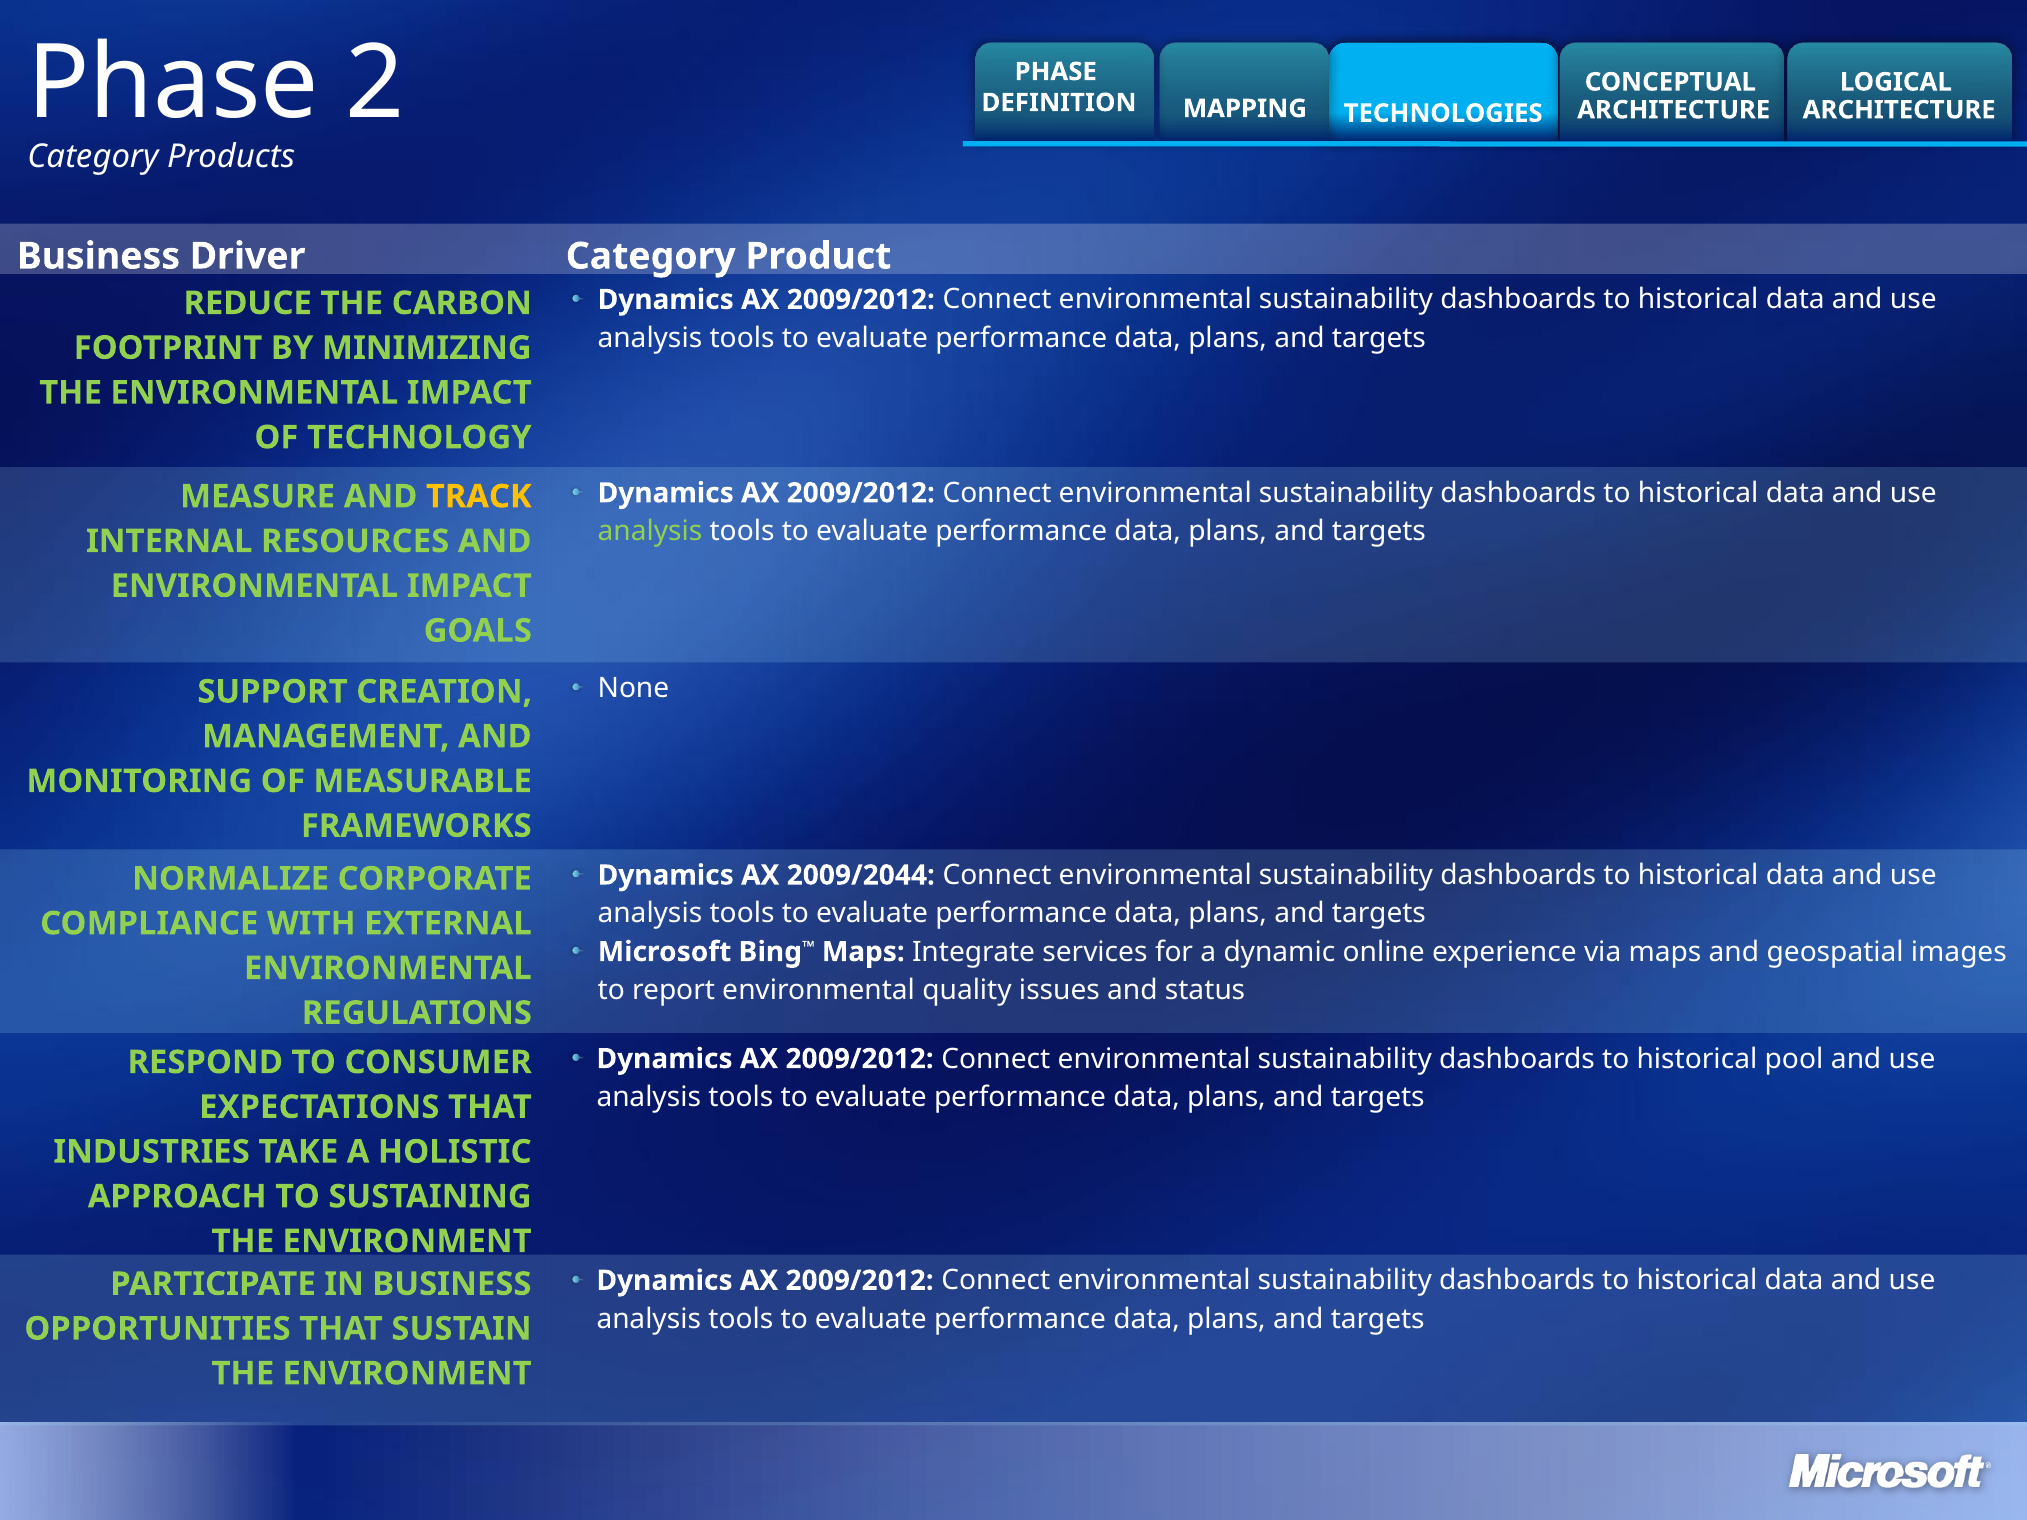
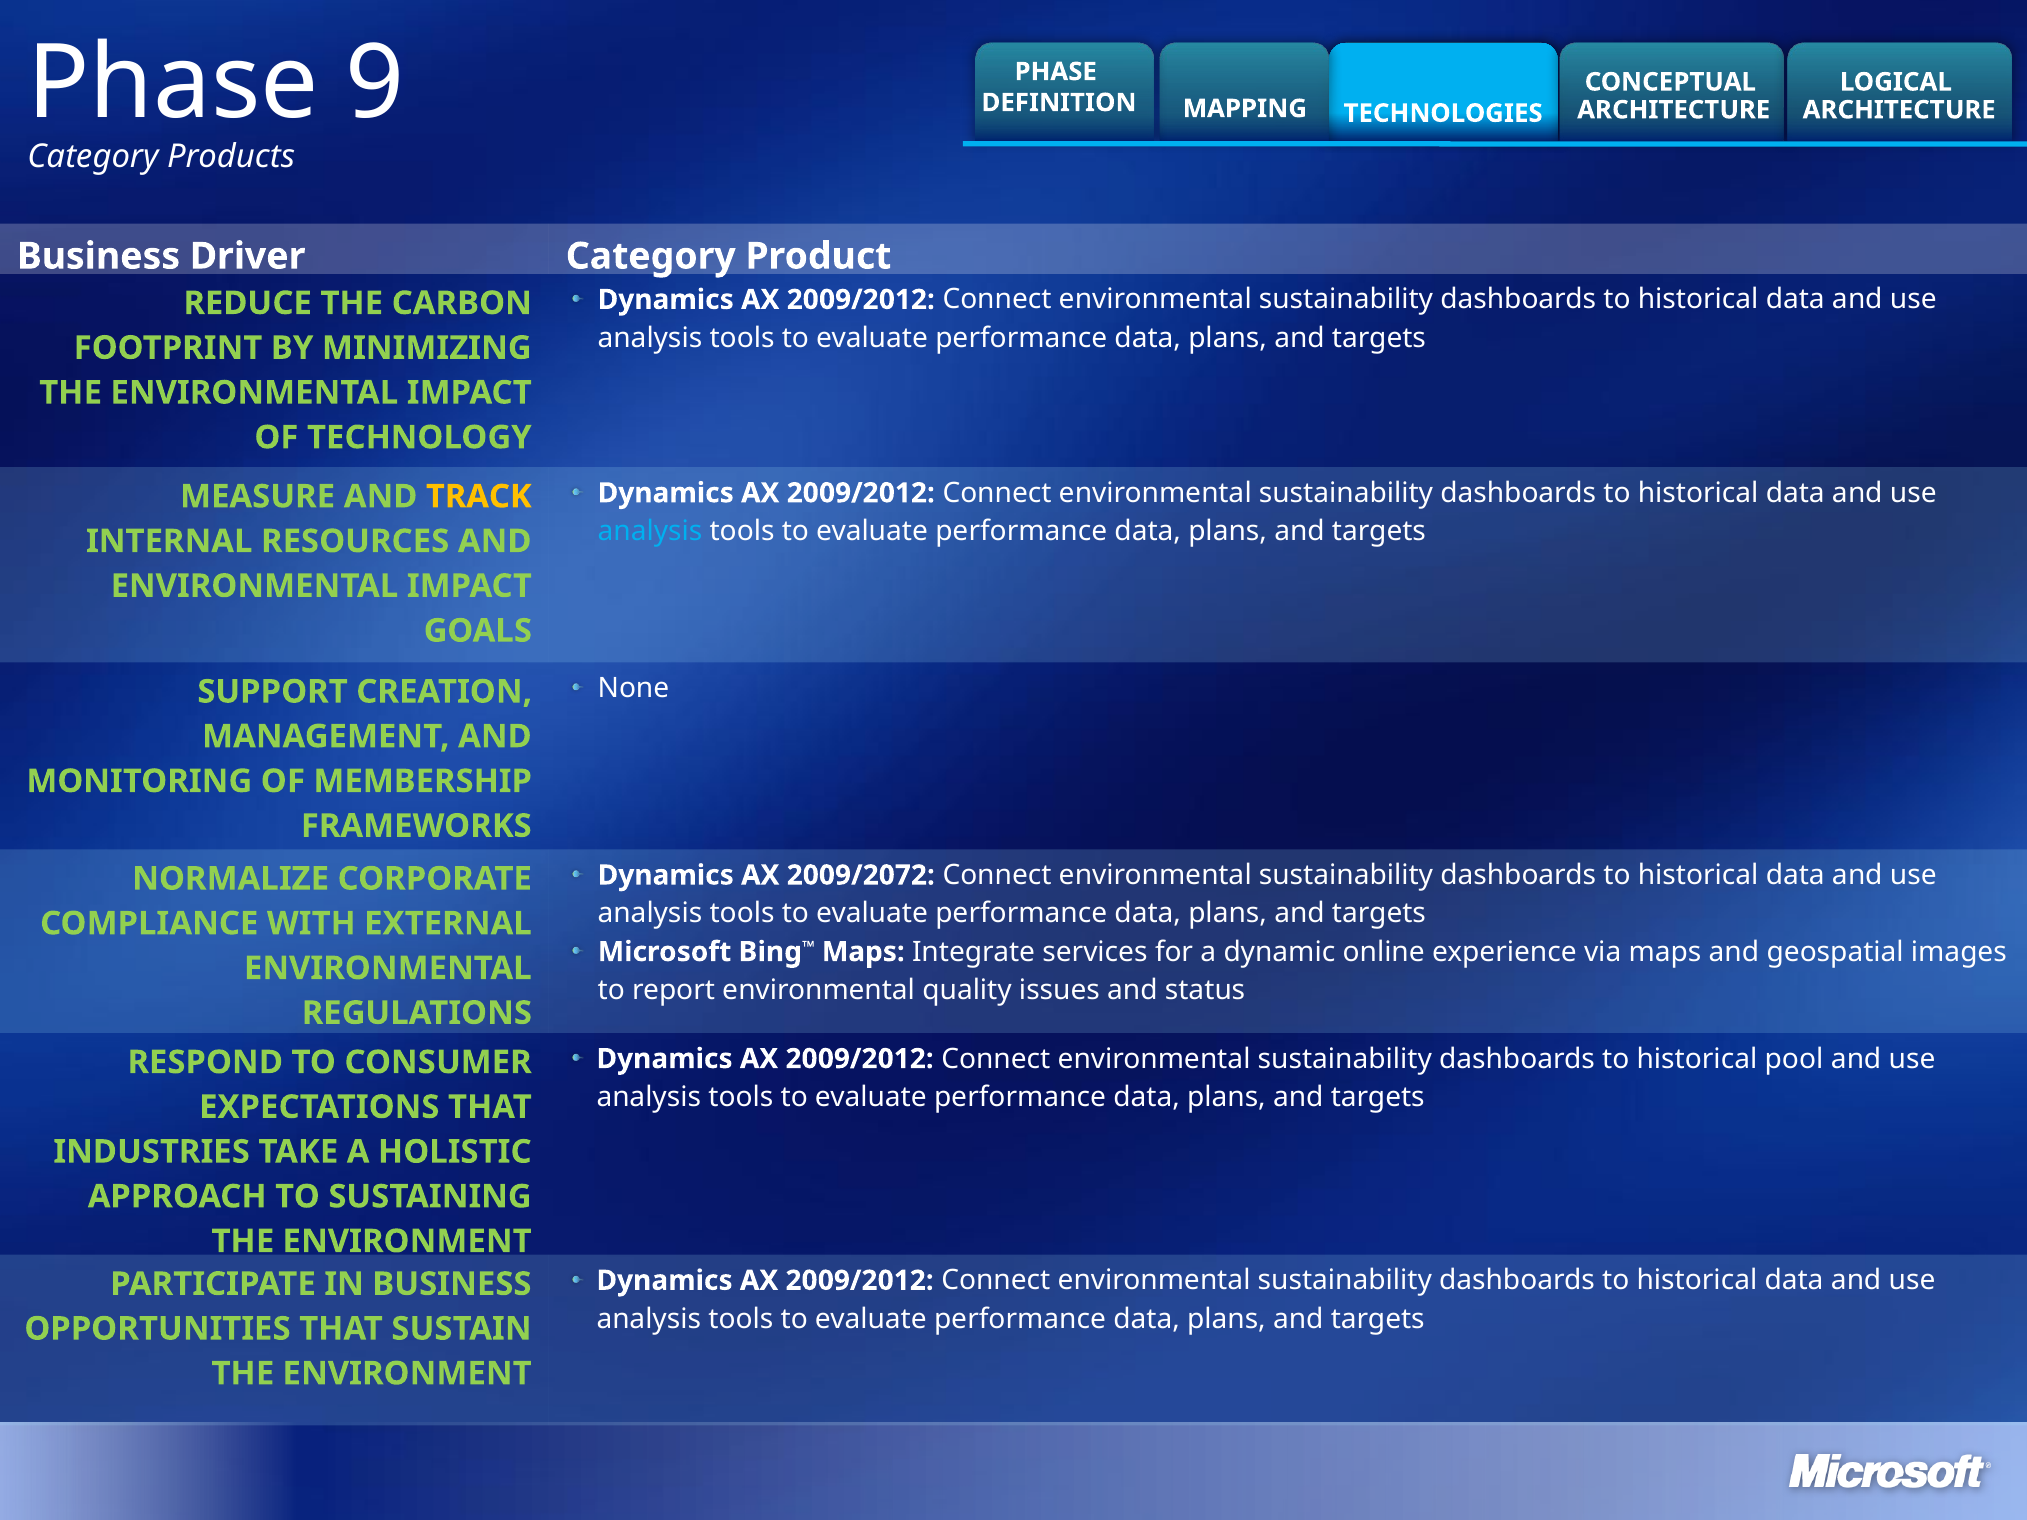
2: 2 -> 9
analysis at (650, 531) colour: light green -> light blue
MEASURABLE: MEASURABLE -> MEMBERSHIP
2009/2044: 2009/2044 -> 2009/2072
